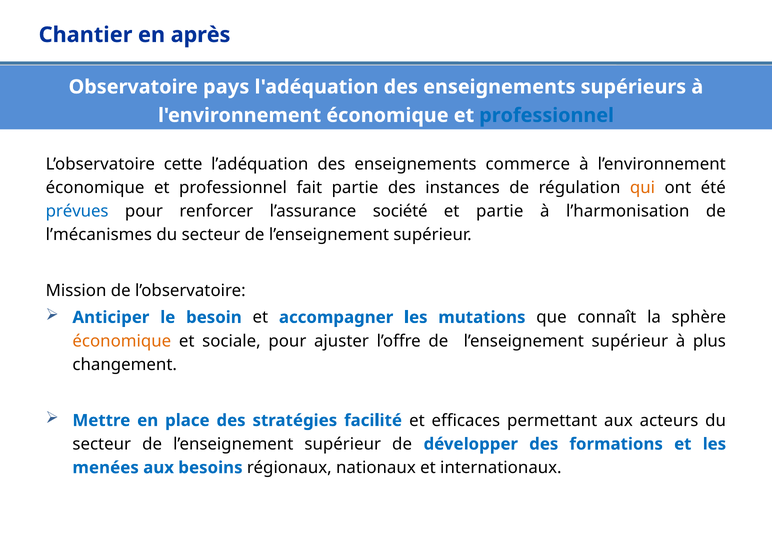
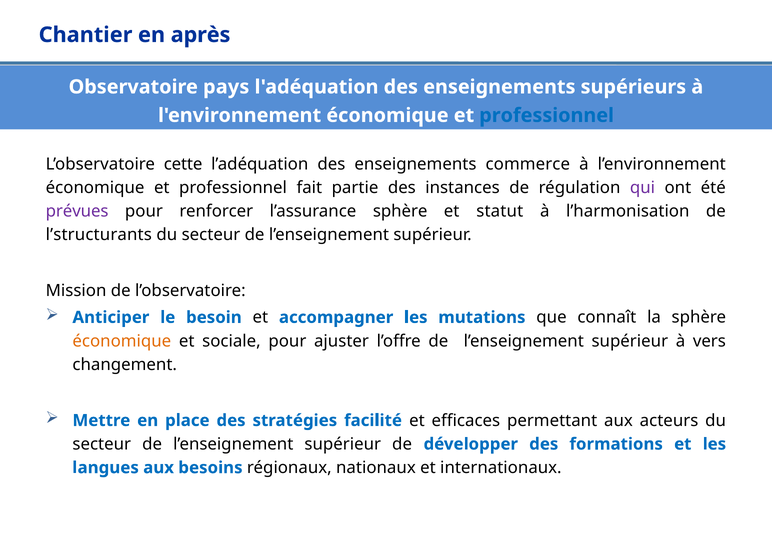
qui colour: orange -> purple
prévues colour: blue -> purple
l’assurance société: société -> sphère
et partie: partie -> statut
l’mécanismes: l’mécanismes -> l’structurants
plus: plus -> vers
menées: menées -> langues
